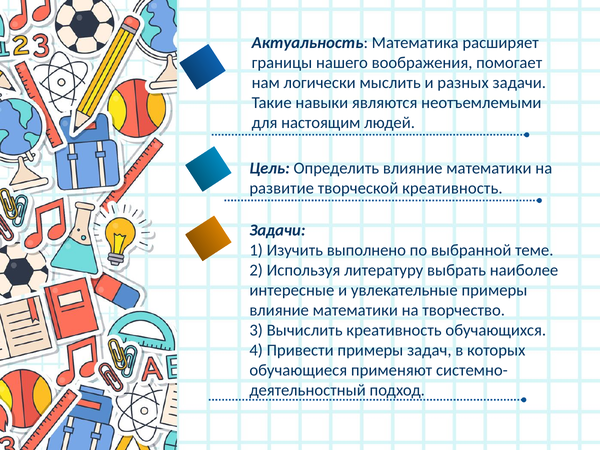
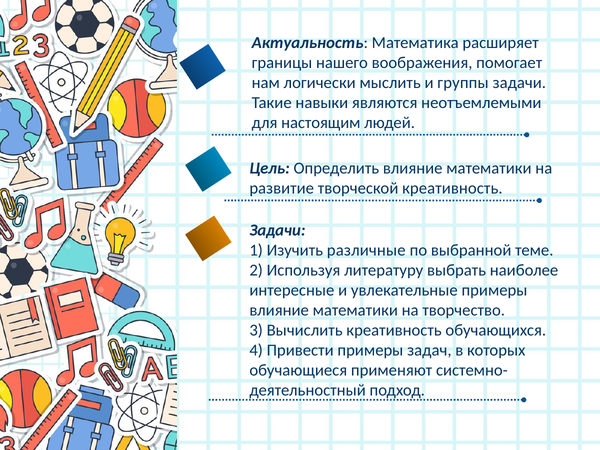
разных: разных -> группы
выполнено: выполнено -> различные
